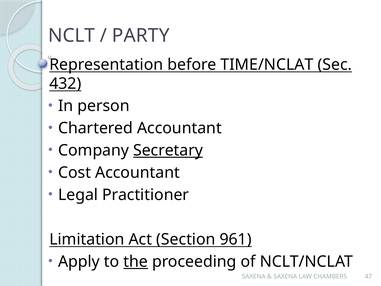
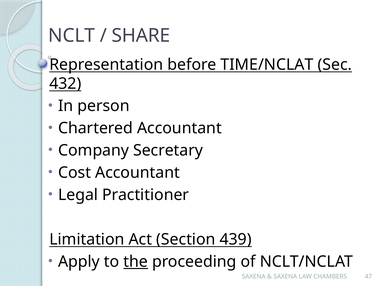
PARTY: PARTY -> SHARE
Secretary underline: present -> none
961: 961 -> 439
